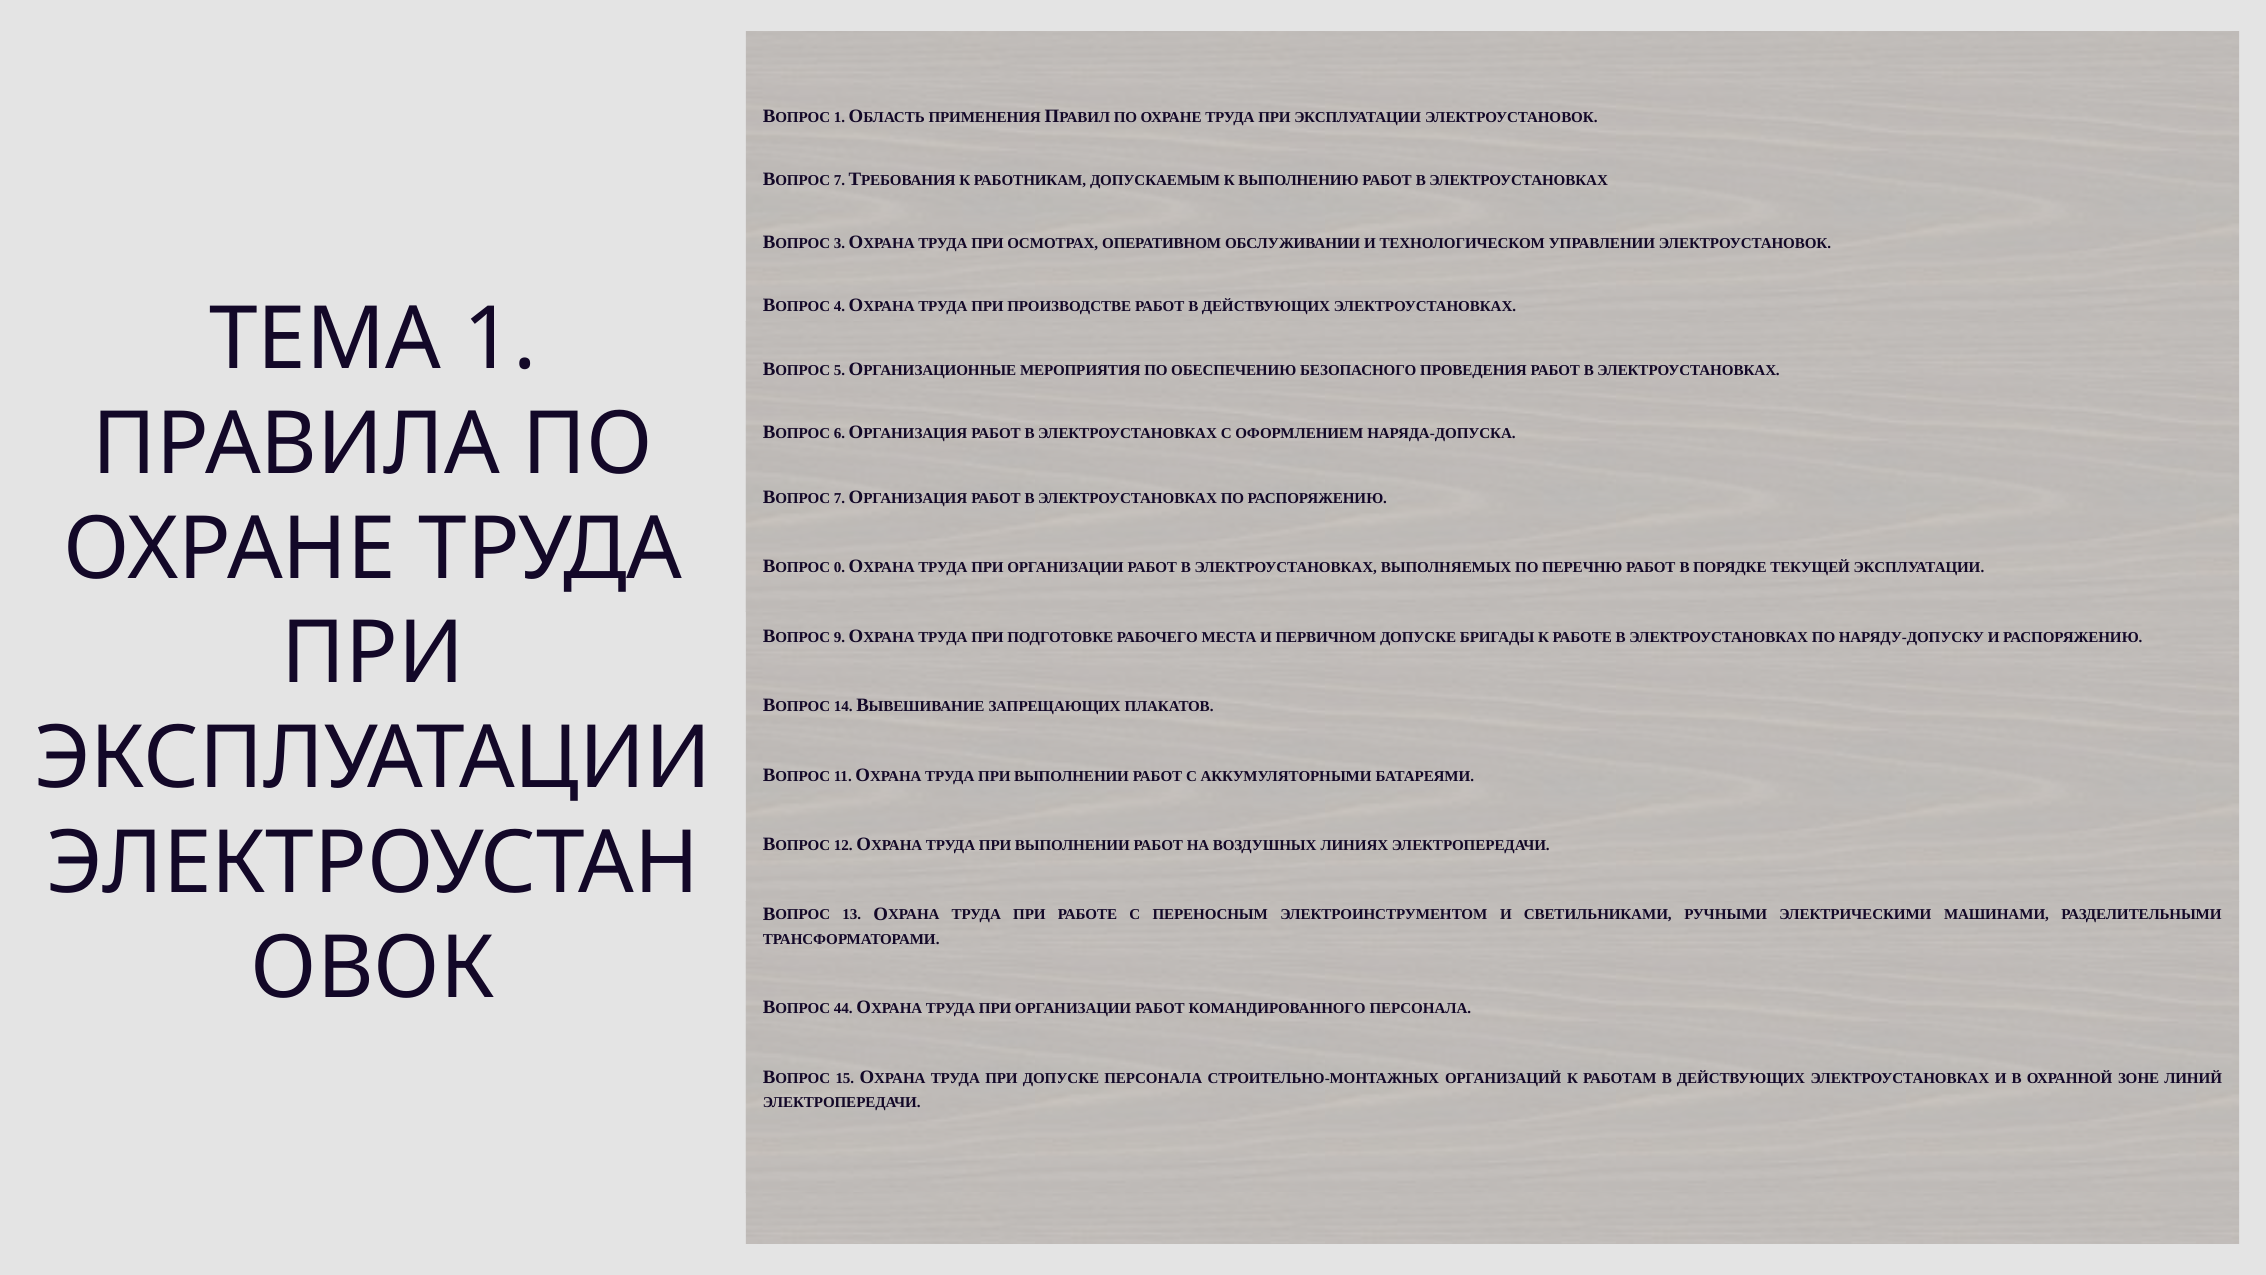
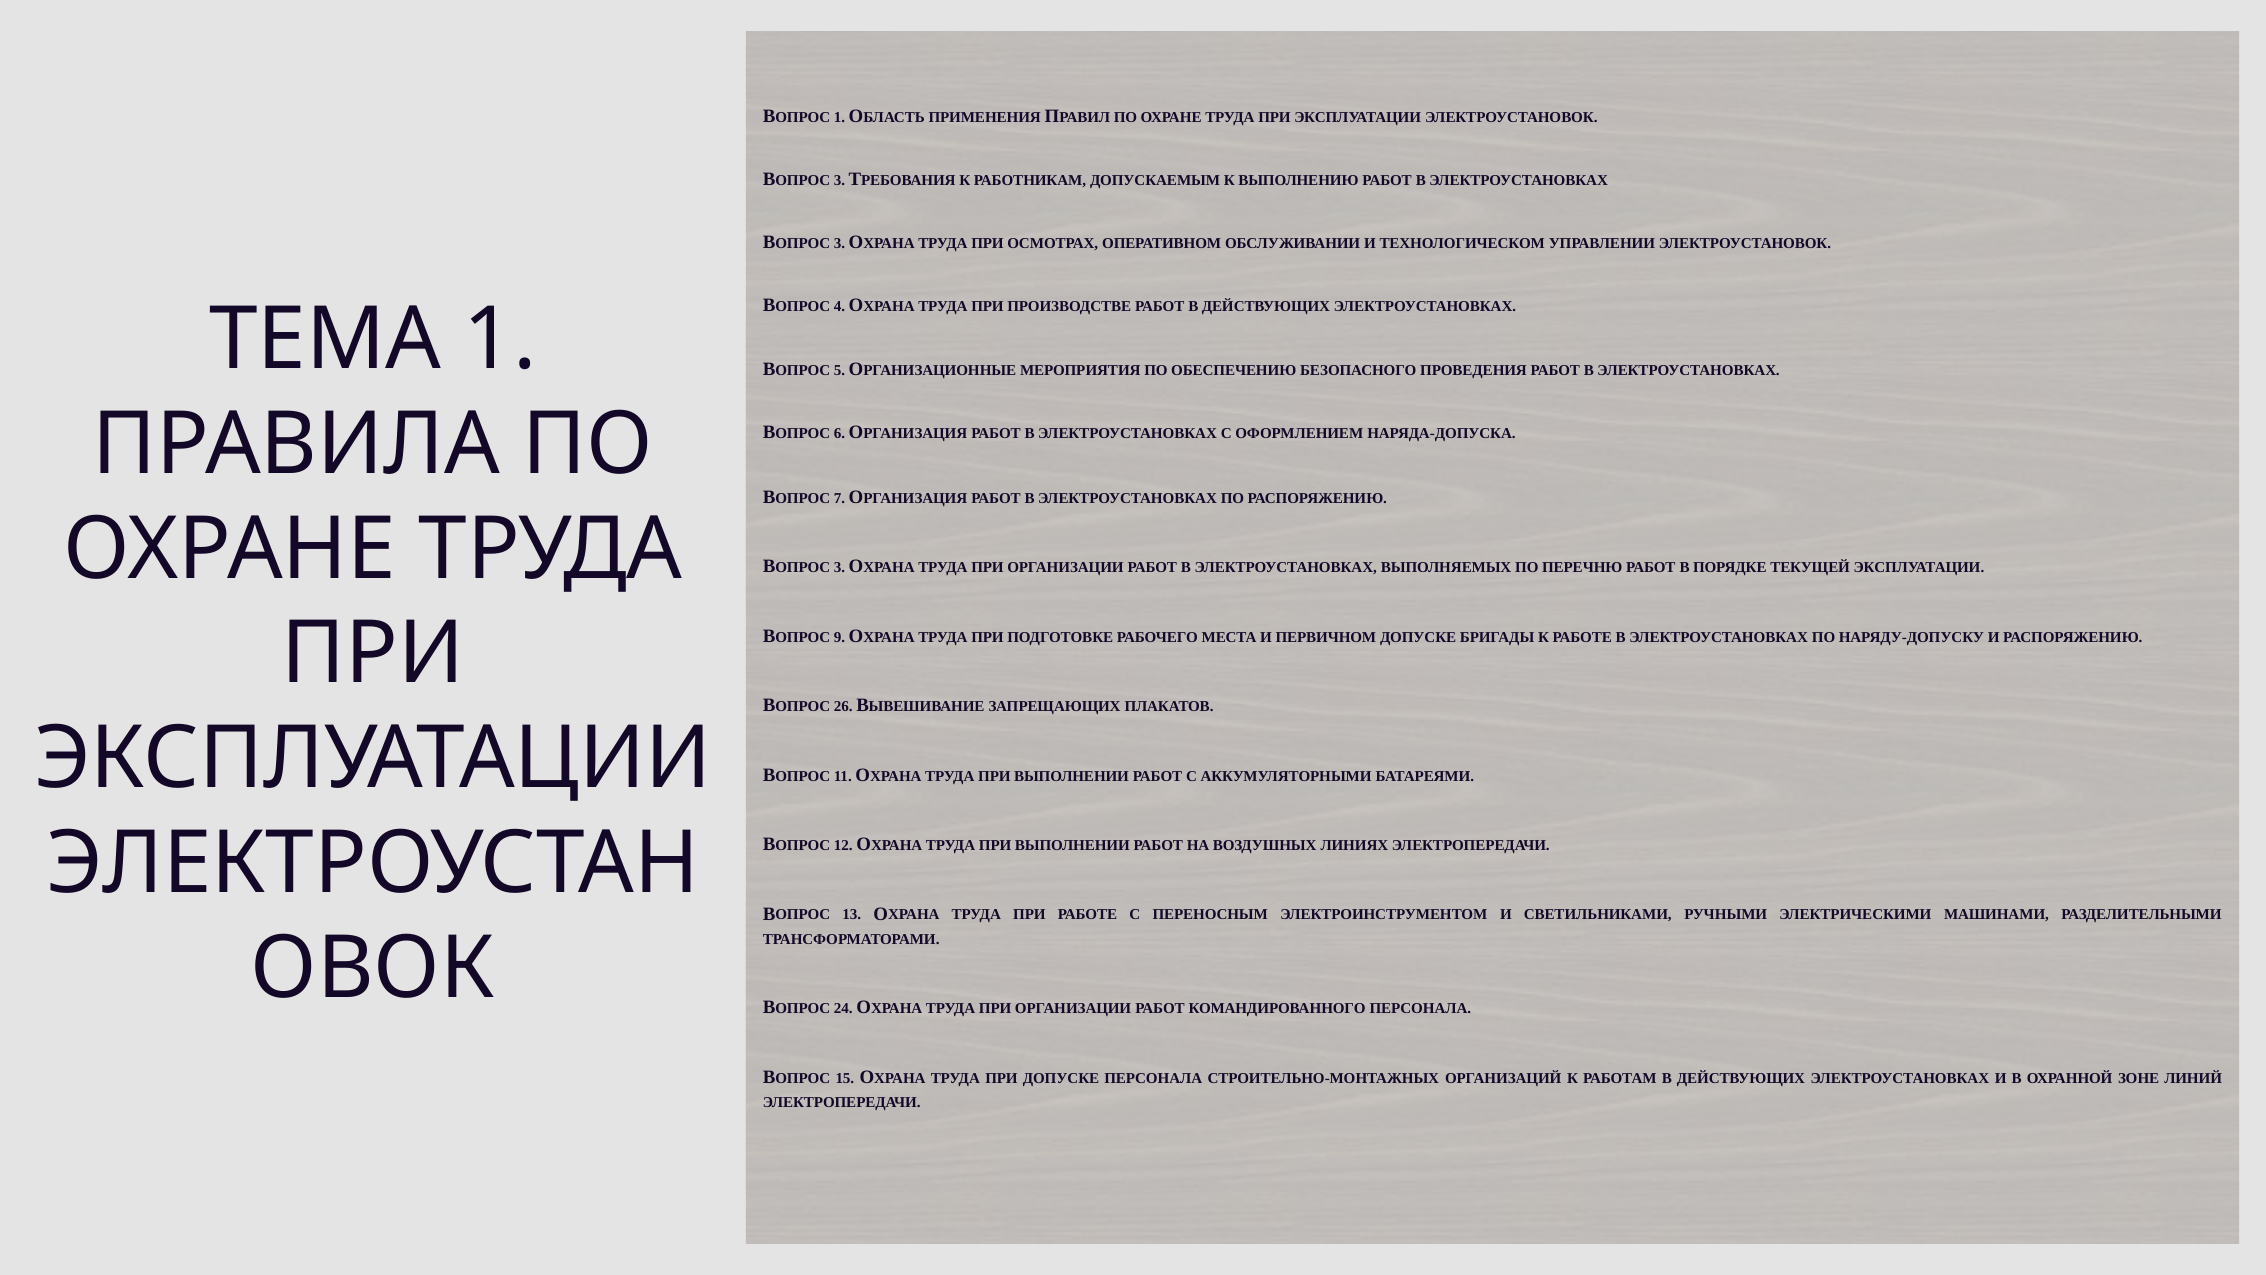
7 at (840, 180): 7 -> 3
0 at (840, 567): 0 -> 3
14: 14 -> 26
44: 44 -> 24
